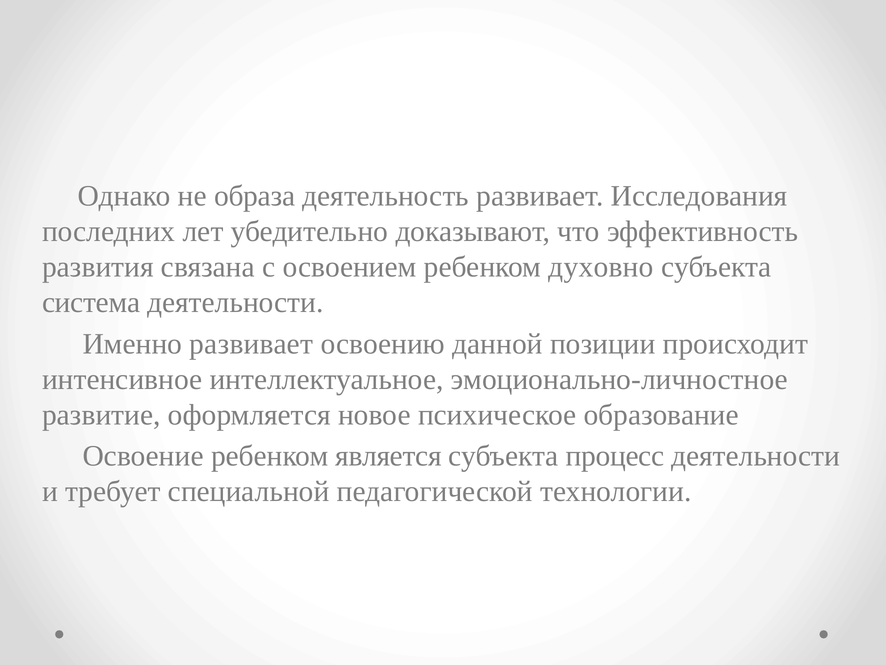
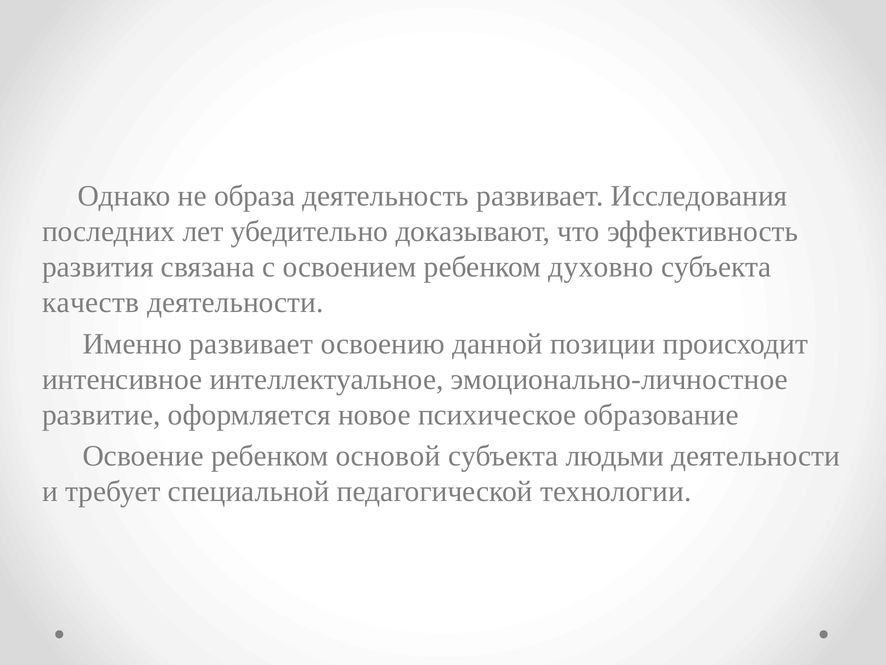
система: система -> качеств
является: является -> основой
процесс: процесс -> людьми
